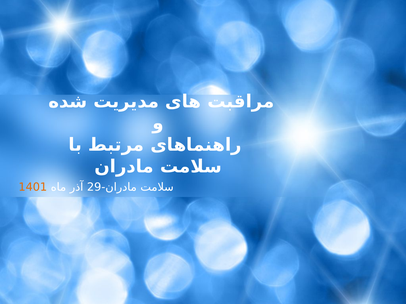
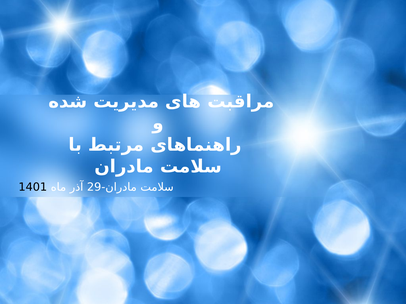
1401 colour: orange -> black
